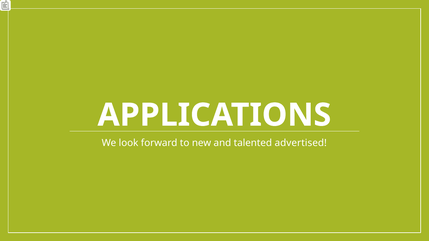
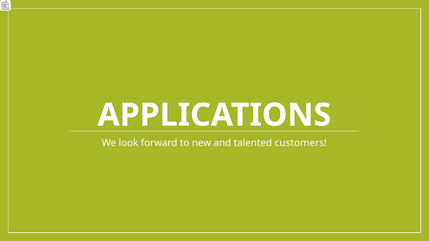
advertised: advertised -> customers
